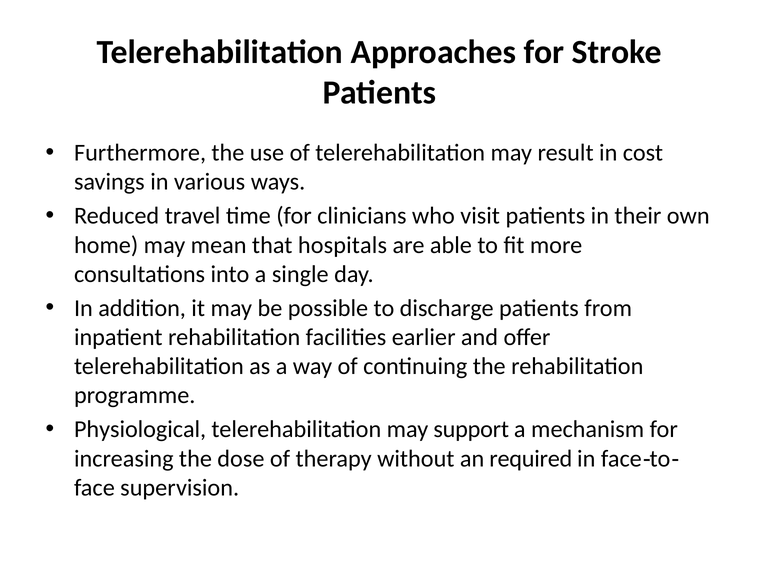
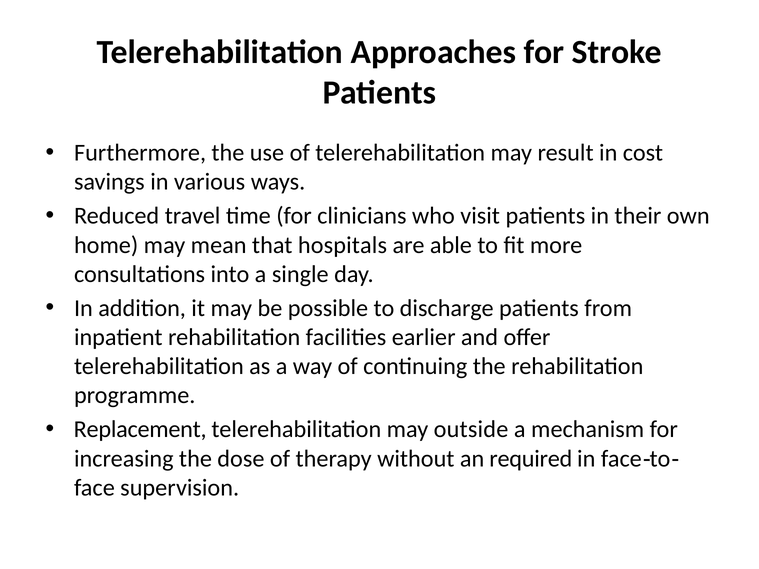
Physiological: Physiological -> Replacement
support: support -> outside
